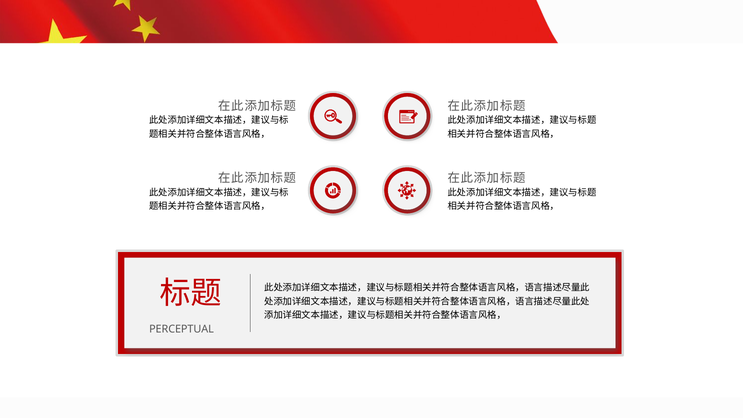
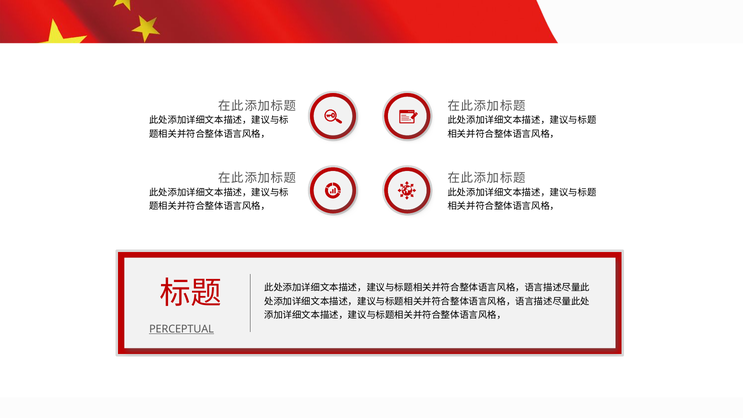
PERCEPTUAL underline: none -> present
